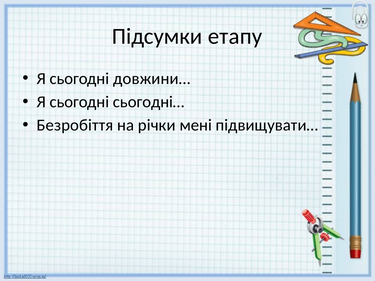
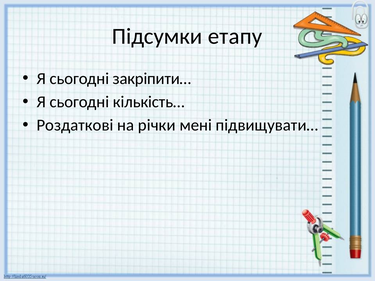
довжини…: довжини… -> закріпити…
сьогодні…: сьогодні… -> кількість…
Безробіття: Безробіття -> Роздаткові
